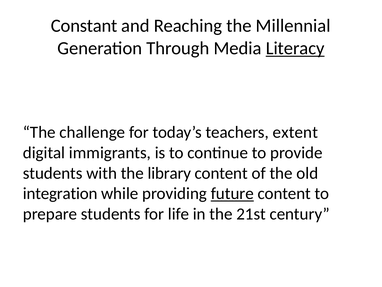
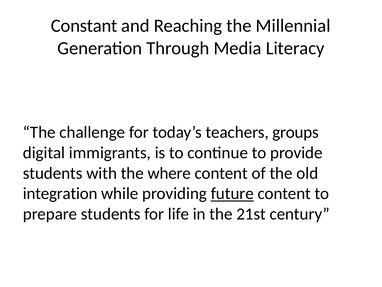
Literacy underline: present -> none
extent: extent -> groups
library: library -> where
